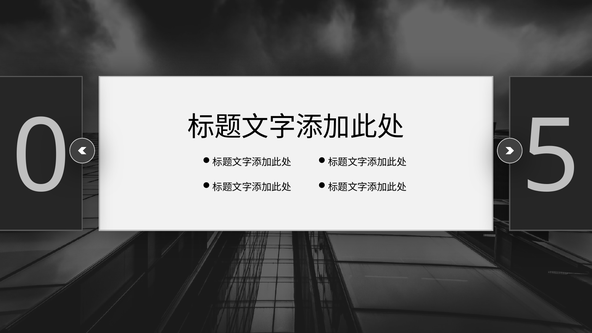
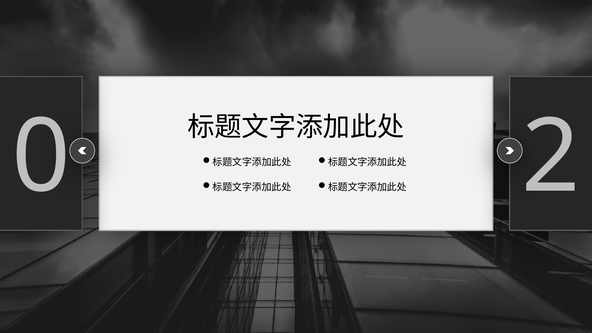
5: 5 -> 2
